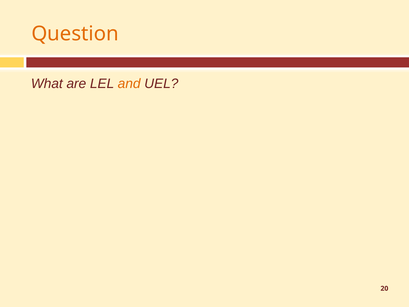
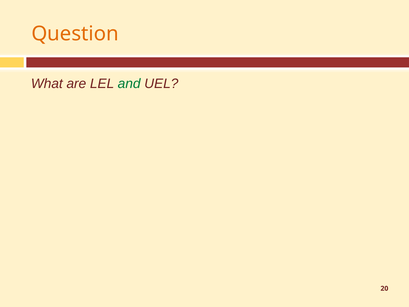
and colour: orange -> green
